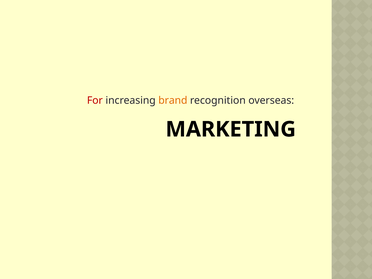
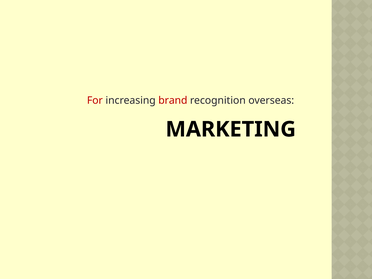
brand colour: orange -> red
